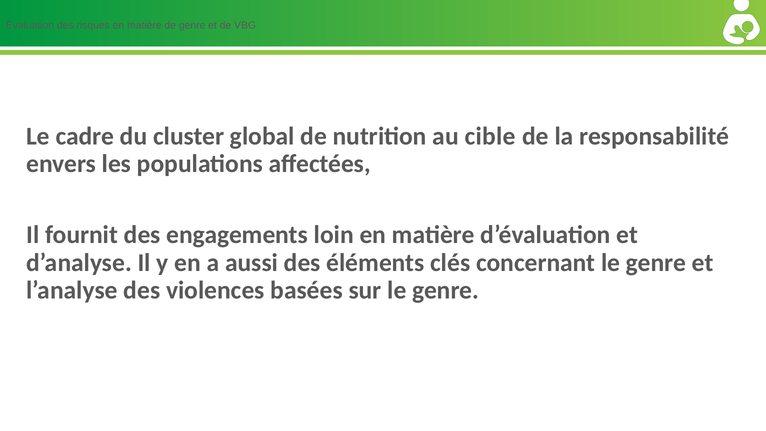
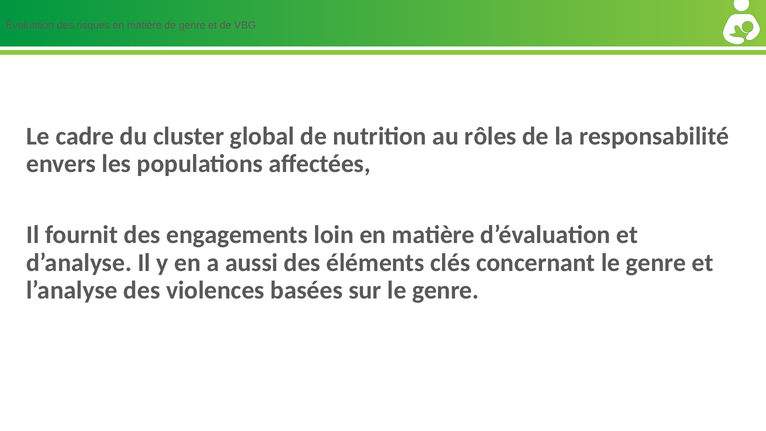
cible: cible -> rôles
